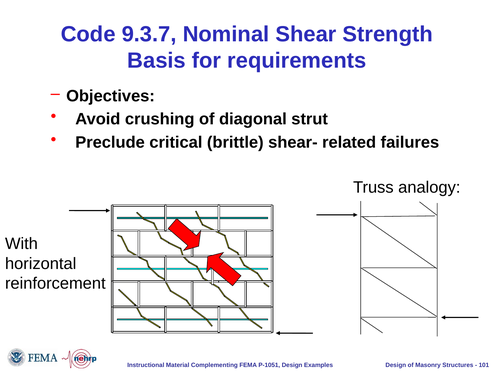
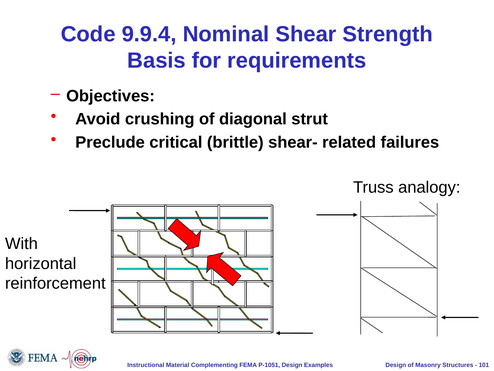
9.3.7: 9.3.7 -> 9.9.4
